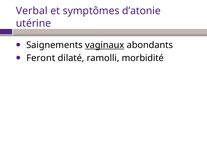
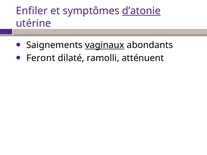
Verbal: Verbal -> Enfiler
d’atonie underline: none -> present
morbidité: morbidité -> atténuent
